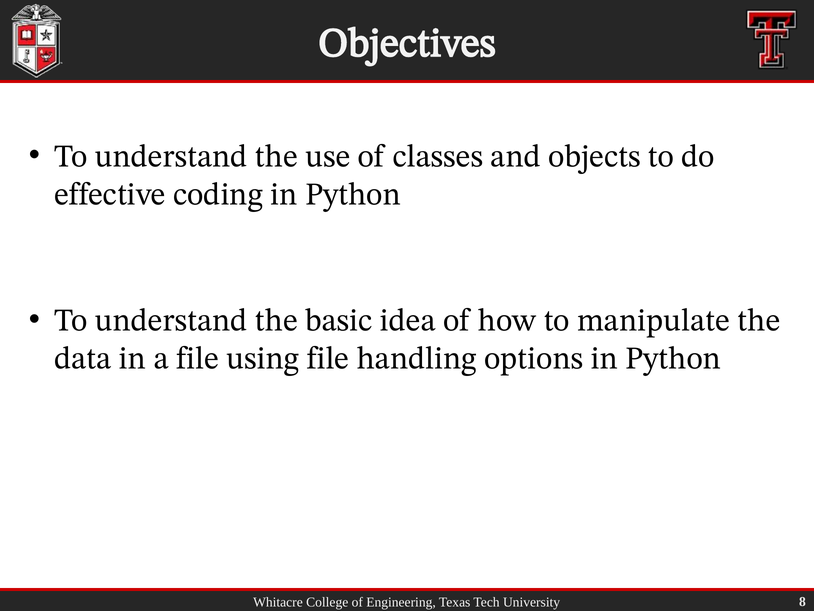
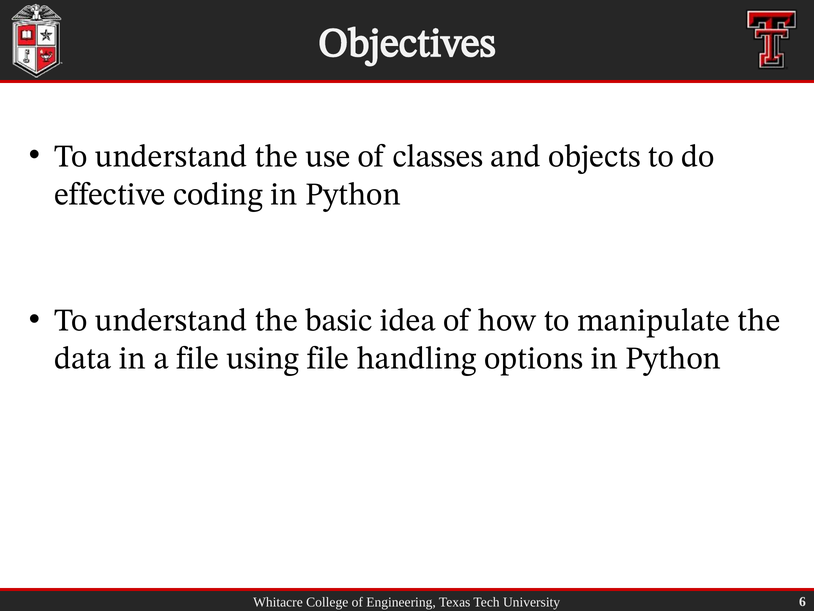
8: 8 -> 6
